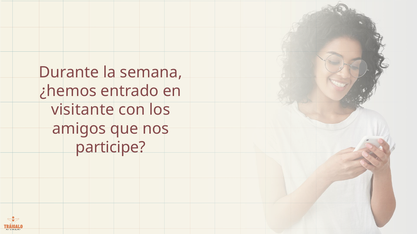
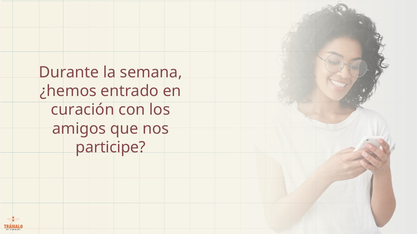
visitante: visitante -> curación
